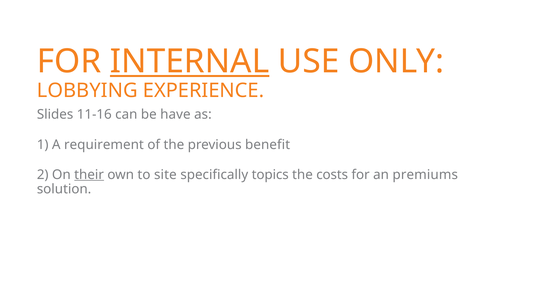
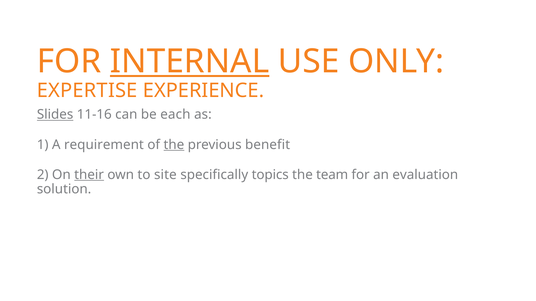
LOBBYING: LOBBYING -> EXPERTISE
Slides underline: none -> present
have: have -> each
the at (174, 145) underline: none -> present
costs: costs -> team
premiums: premiums -> evaluation
